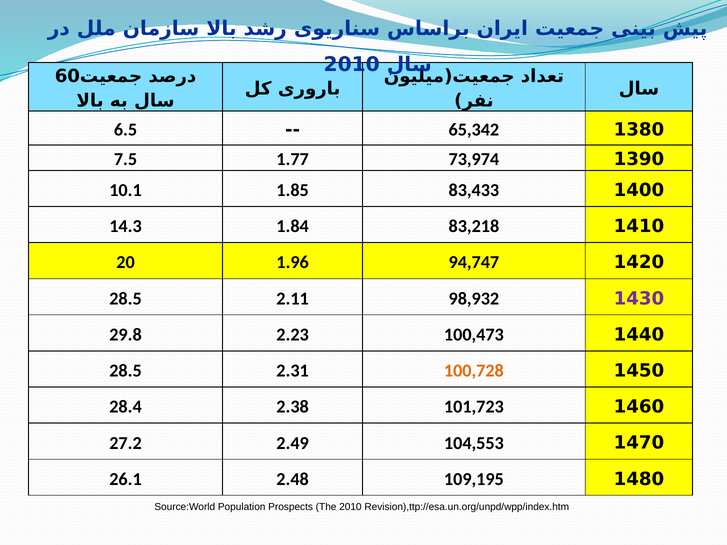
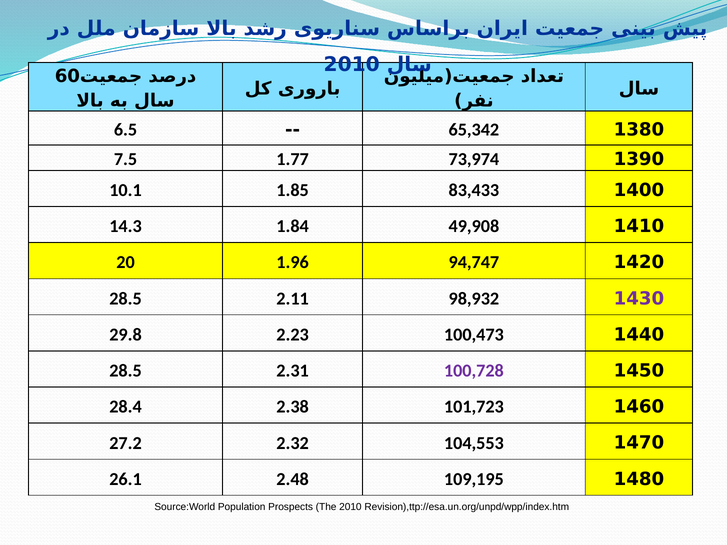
83,218: 83,218 -> 49,908
100,728 colour: orange -> purple
2.49: 2.49 -> 2.32
